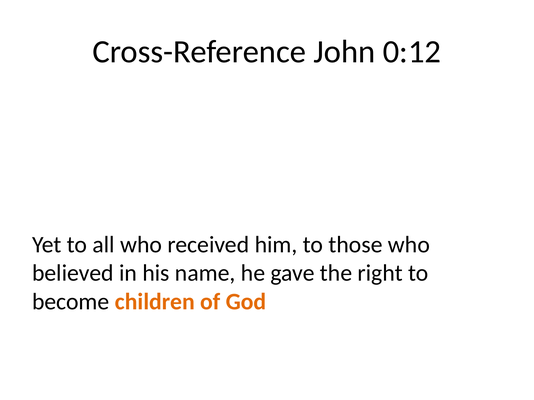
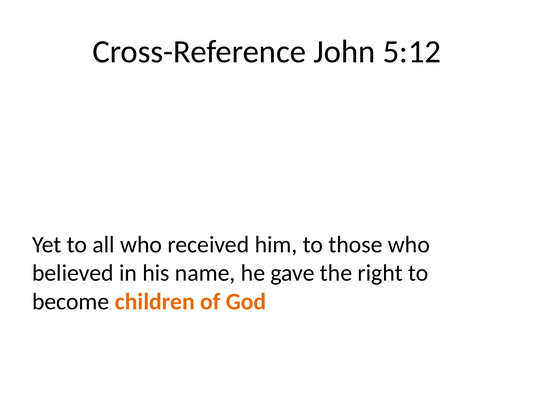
0:12: 0:12 -> 5:12
